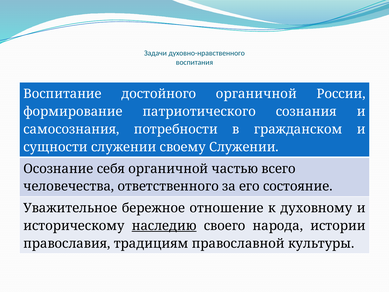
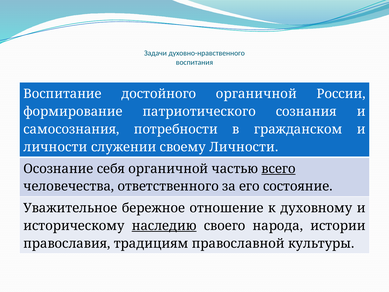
сущности at (56, 147): сущности -> личности
своему Служении: Служении -> Личности
всего underline: none -> present
